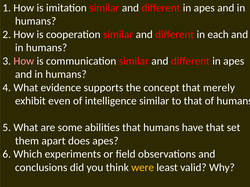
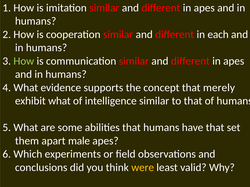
How at (24, 61) colour: pink -> light green
exhibit even: even -> what
does: does -> male
